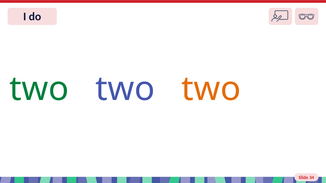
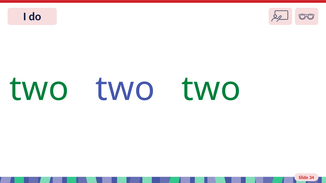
two at (211, 89) colour: orange -> green
